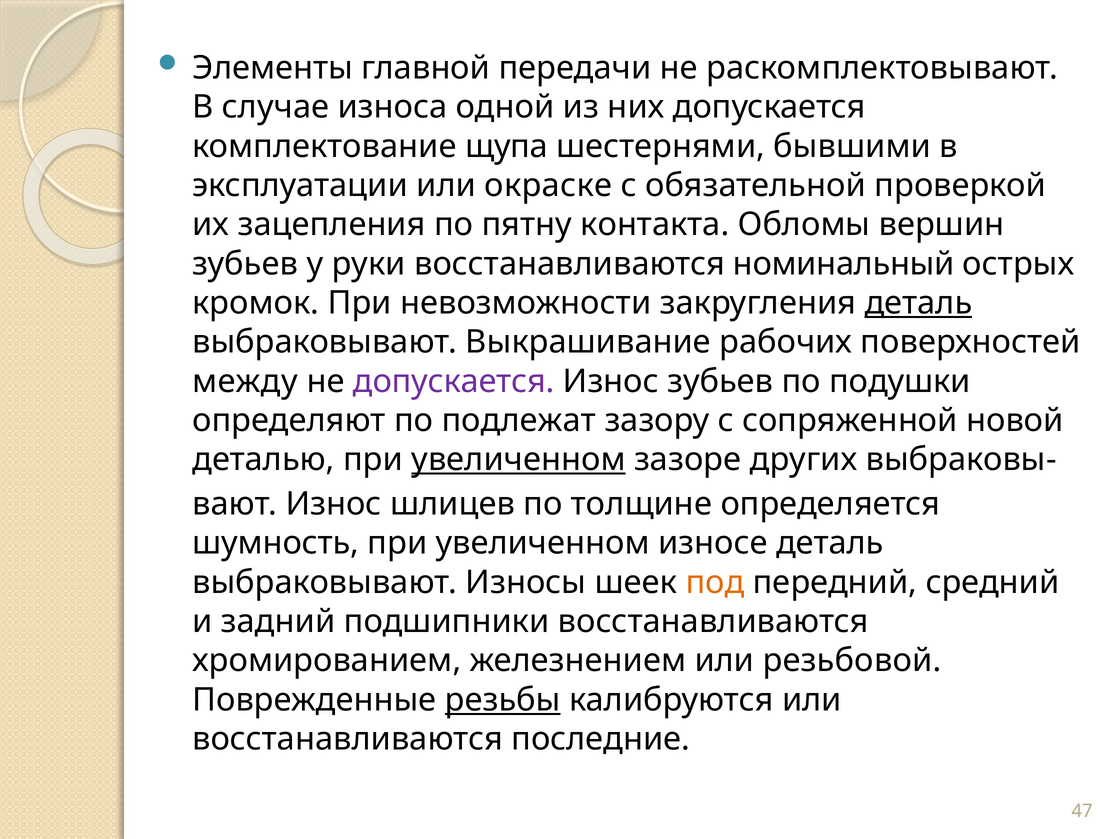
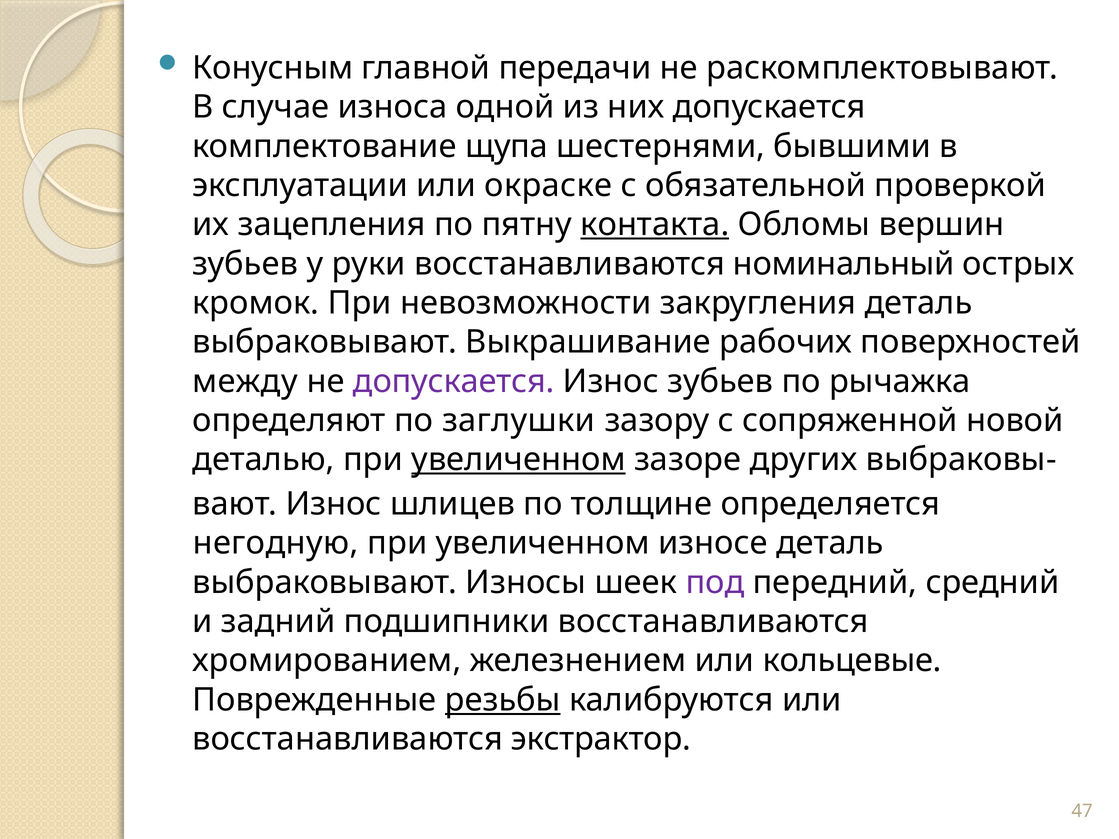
Элементы: Элементы -> Конусным
контакта underline: none -> present
деталь at (918, 303) underline: present -> none
подушки: подушки -> рычажка
подлежат: подлежат -> заглушки
шумность: шумность -> негодную
под colour: orange -> purple
резьбовой: резьбовой -> кольцевые
последние: последние -> экстрактор
